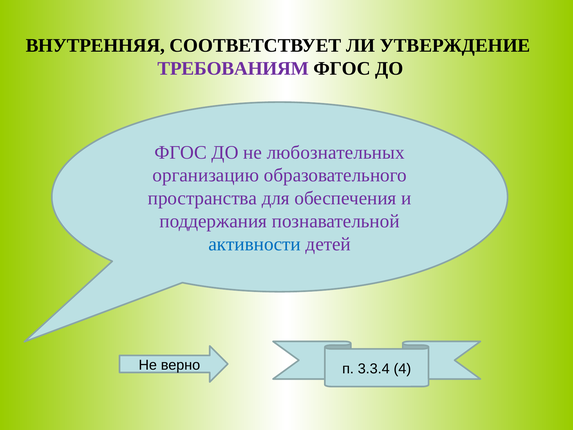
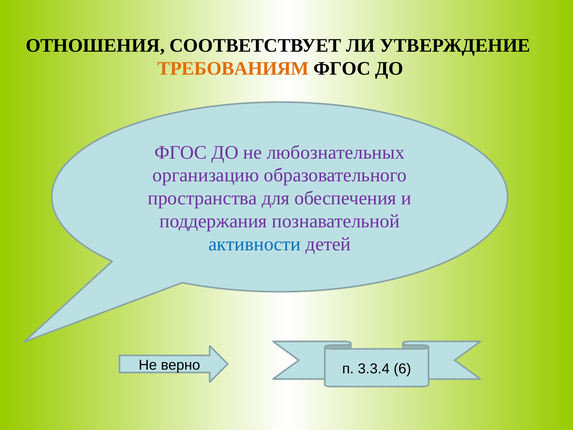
ВНУТРЕННЯЯ: ВНУТРЕННЯЯ -> ОТНОШЕНИЯ
ТРЕБОВАНИЯМ colour: purple -> orange
4: 4 -> 6
